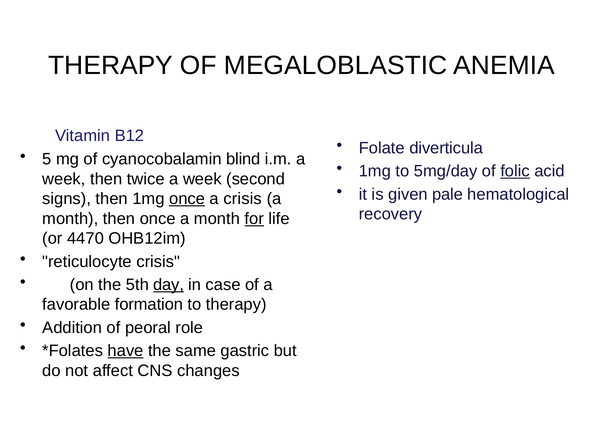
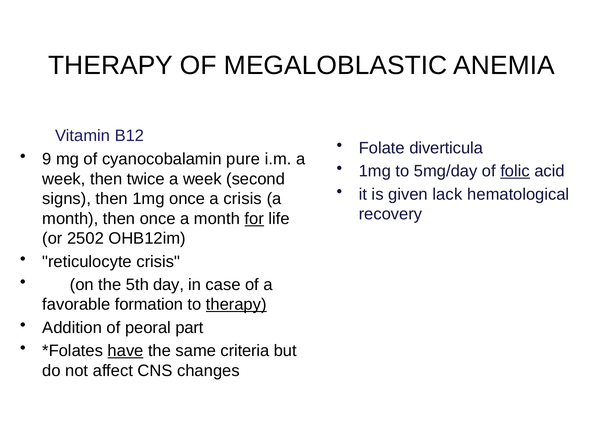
5: 5 -> 9
blind: blind -> pure
pale: pale -> lack
once at (187, 199) underline: present -> none
4470: 4470 -> 2502
day underline: present -> none
therapy at (236, 305) underline: none -> present
role: role -> part
gastric: gastric -> criteria
